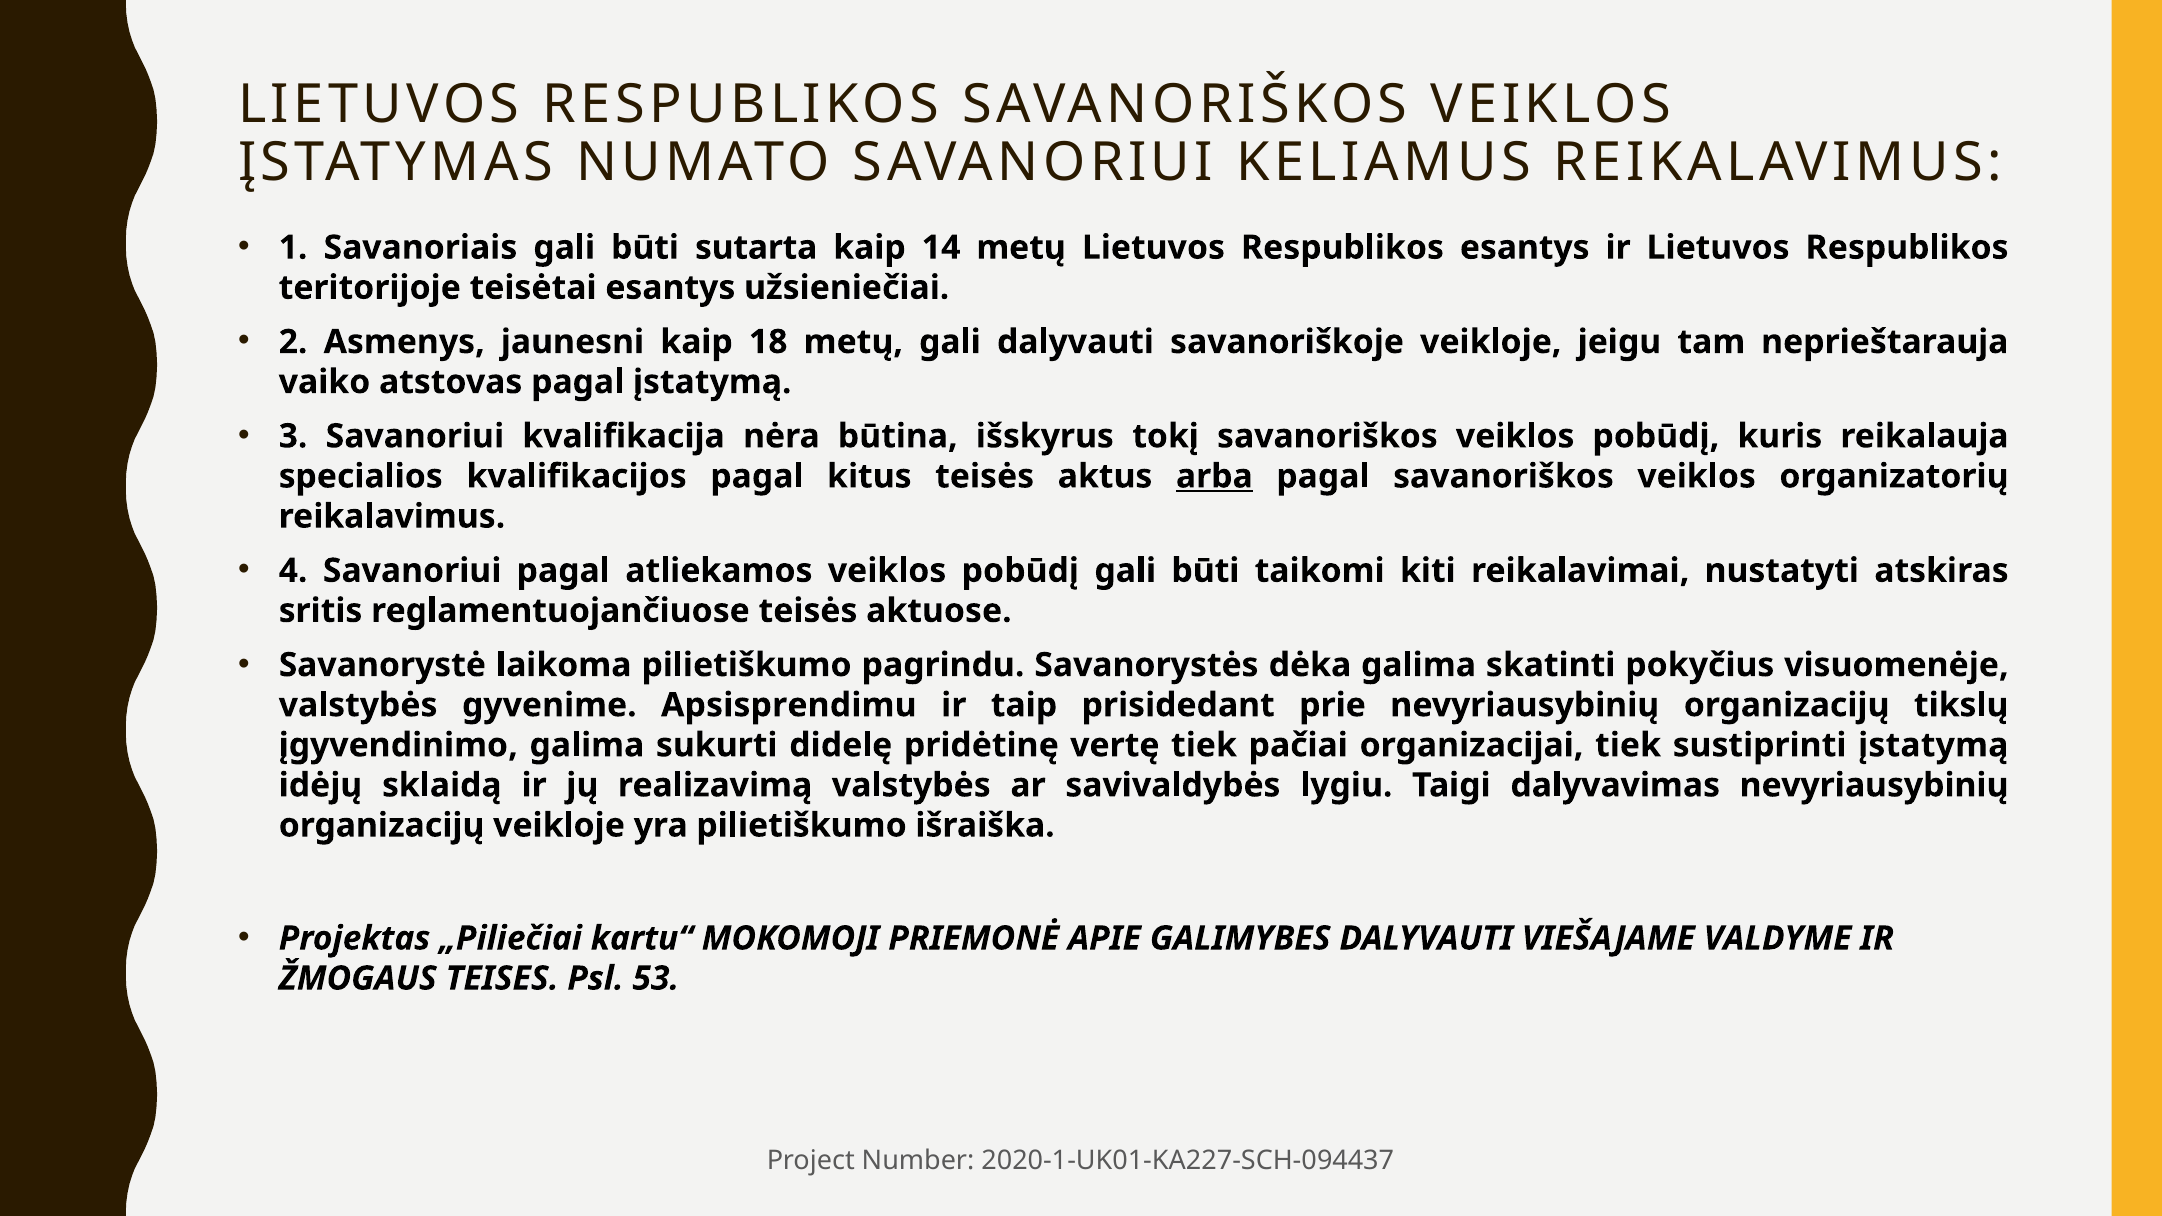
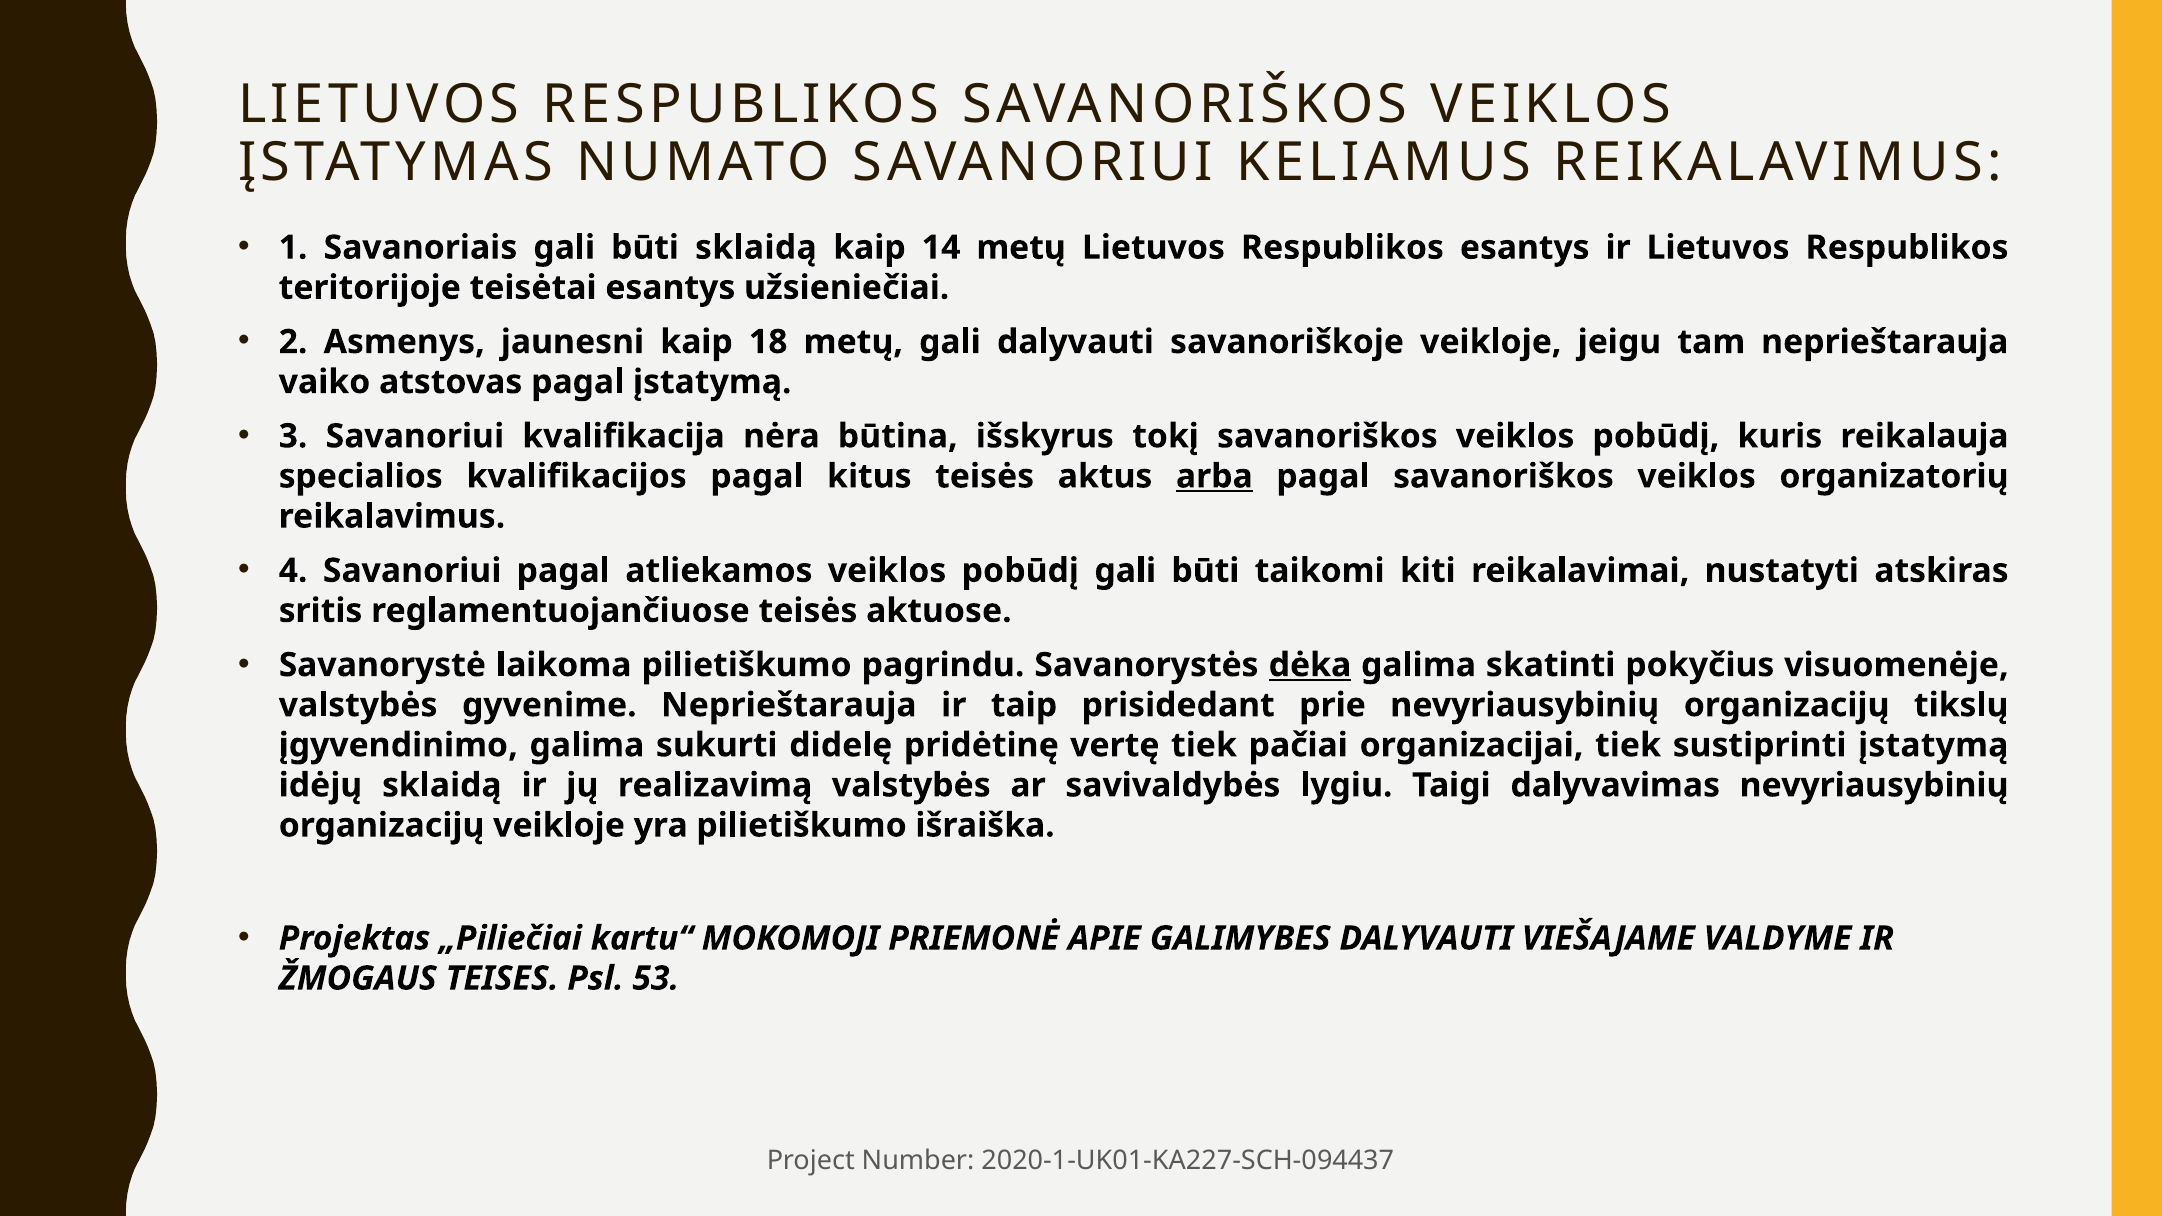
būti sutarta: sutarta -> sklaidą
dėka underline: none -> present
gyvenime Apsisprendimu: Apsisprendimu -> Neprieštarauja
